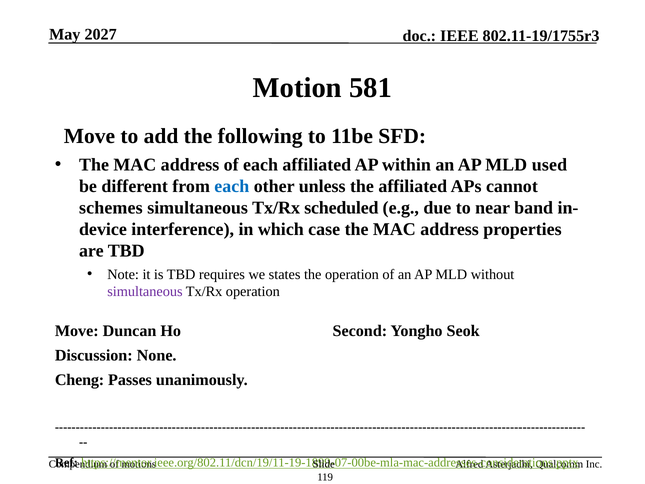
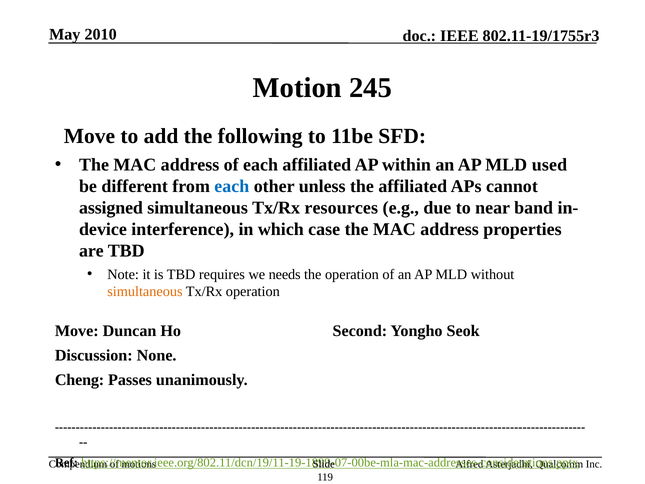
2027: 2027 -> 2010
581: 581 -> 245
schemes: schemes -> assigned
scheduled: scheduled -> resources
states: states -> needs
simultaneous at (145, 291) colour: purple -> orange
